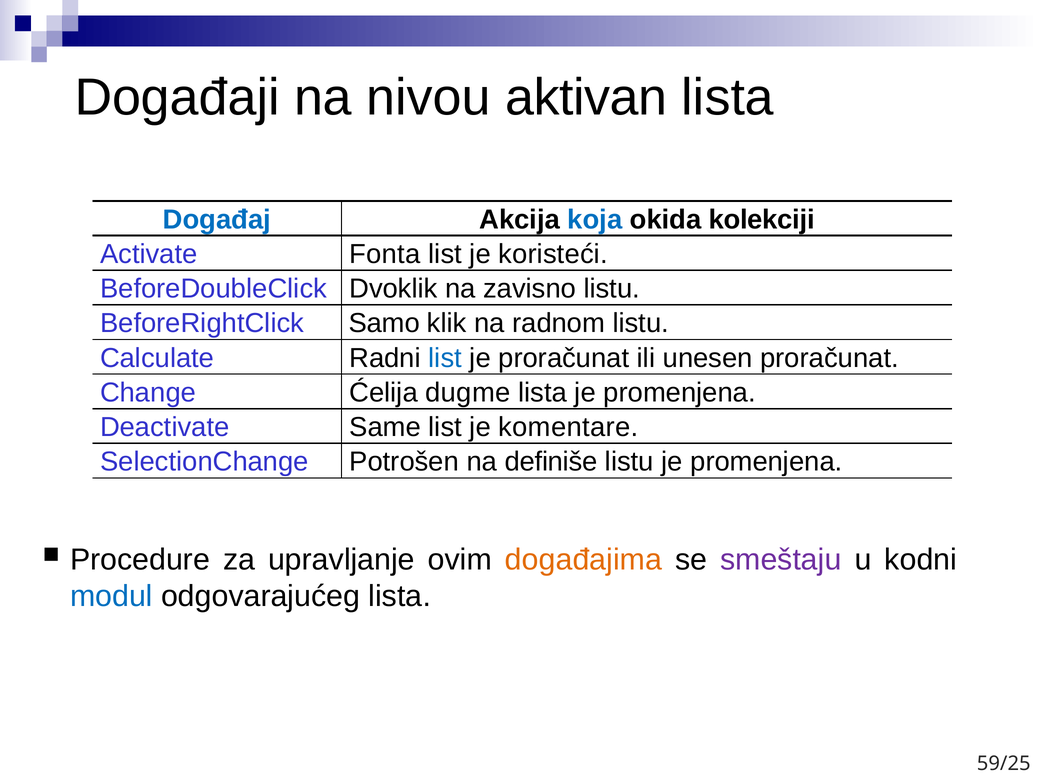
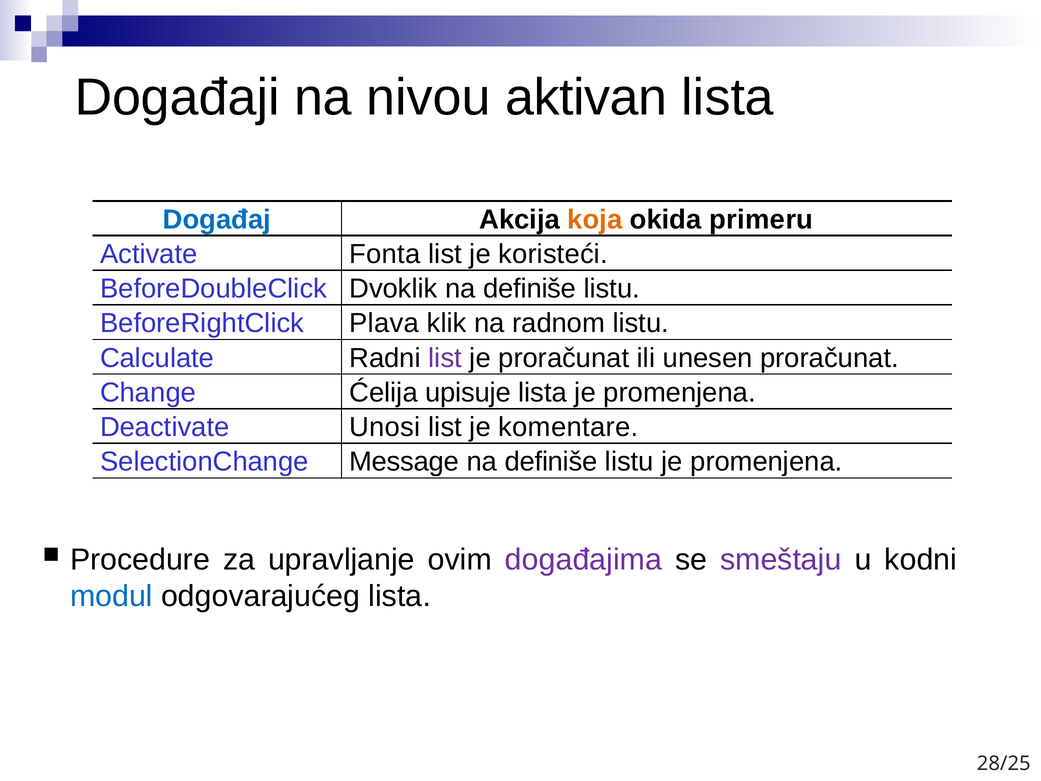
koja colour: blue -> orange
kolekciji: kolekciji -> primeru
Dvoklik na zavisno: zavisno -> definiše
Samo: Samo -> Plava
list at (445, 358) colour: blue -> purple
dugme: dugme -> upisuje
Same: Same -> Unosi
Potrošen: Potrošen -> Message
događajima colour: orange -> purple
59/25: 59/25 -> 28/25
